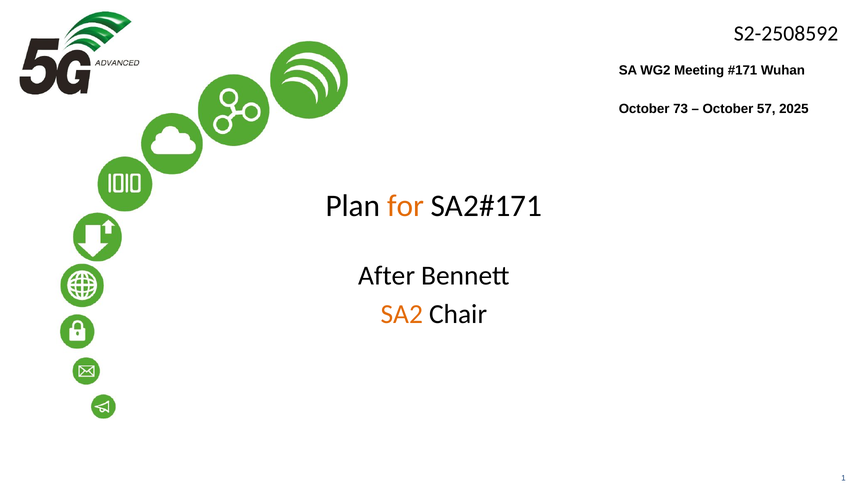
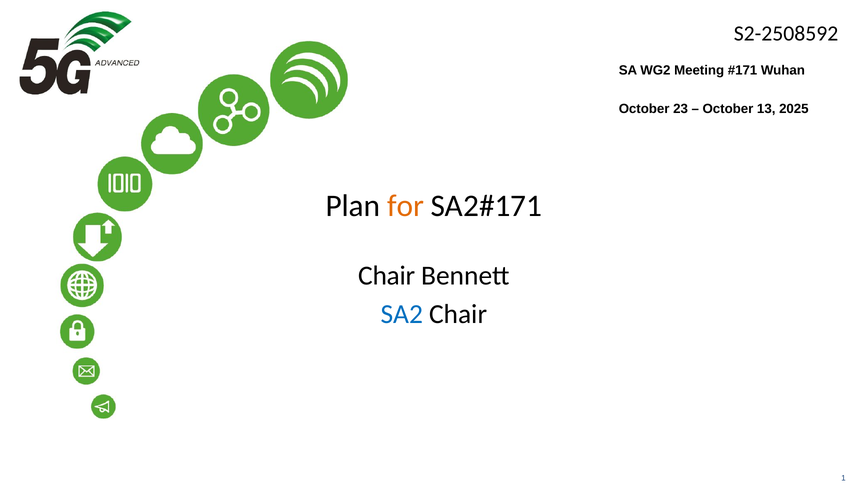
73: 73 -> 23
57: 57 -> 13
After at (387, 276): After -> Chair
SA2 colour: orange -> blue
